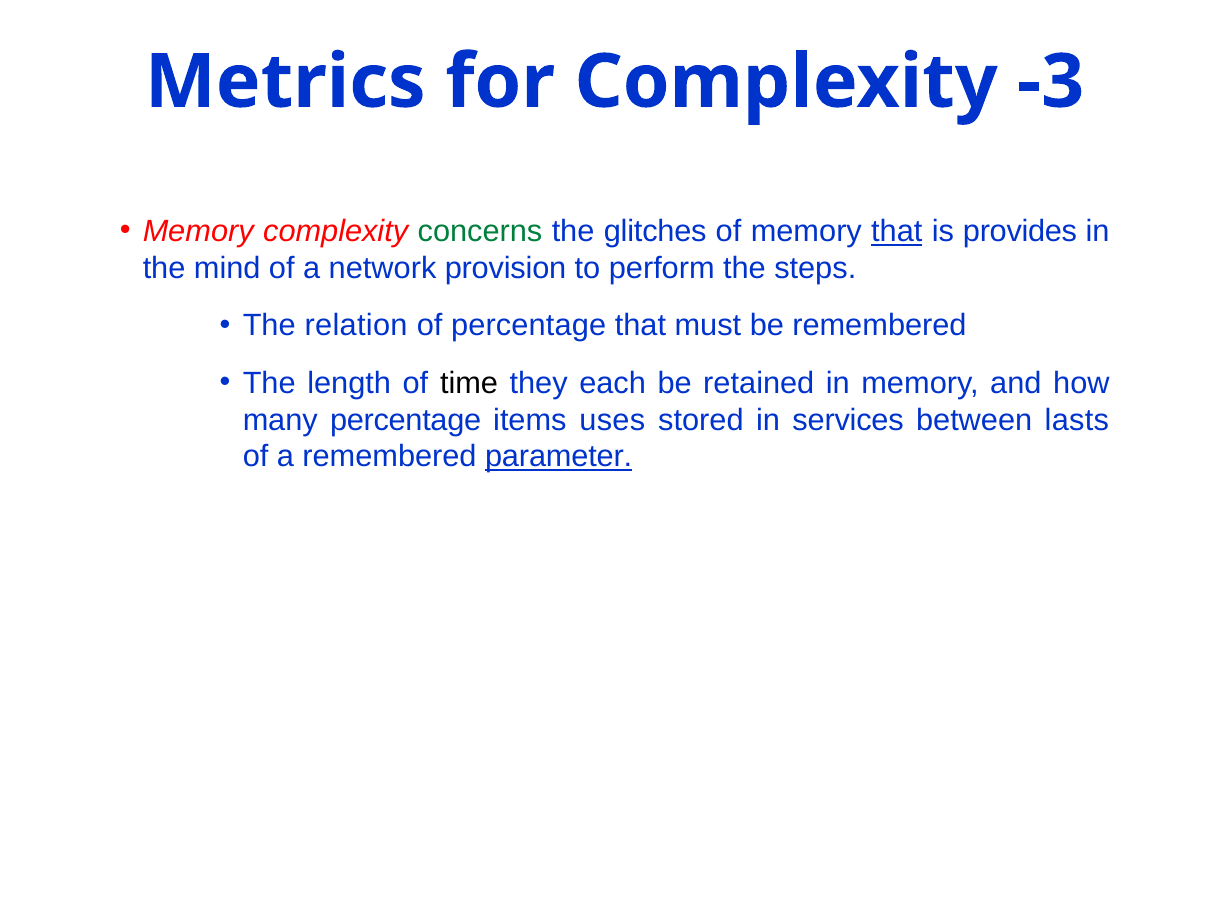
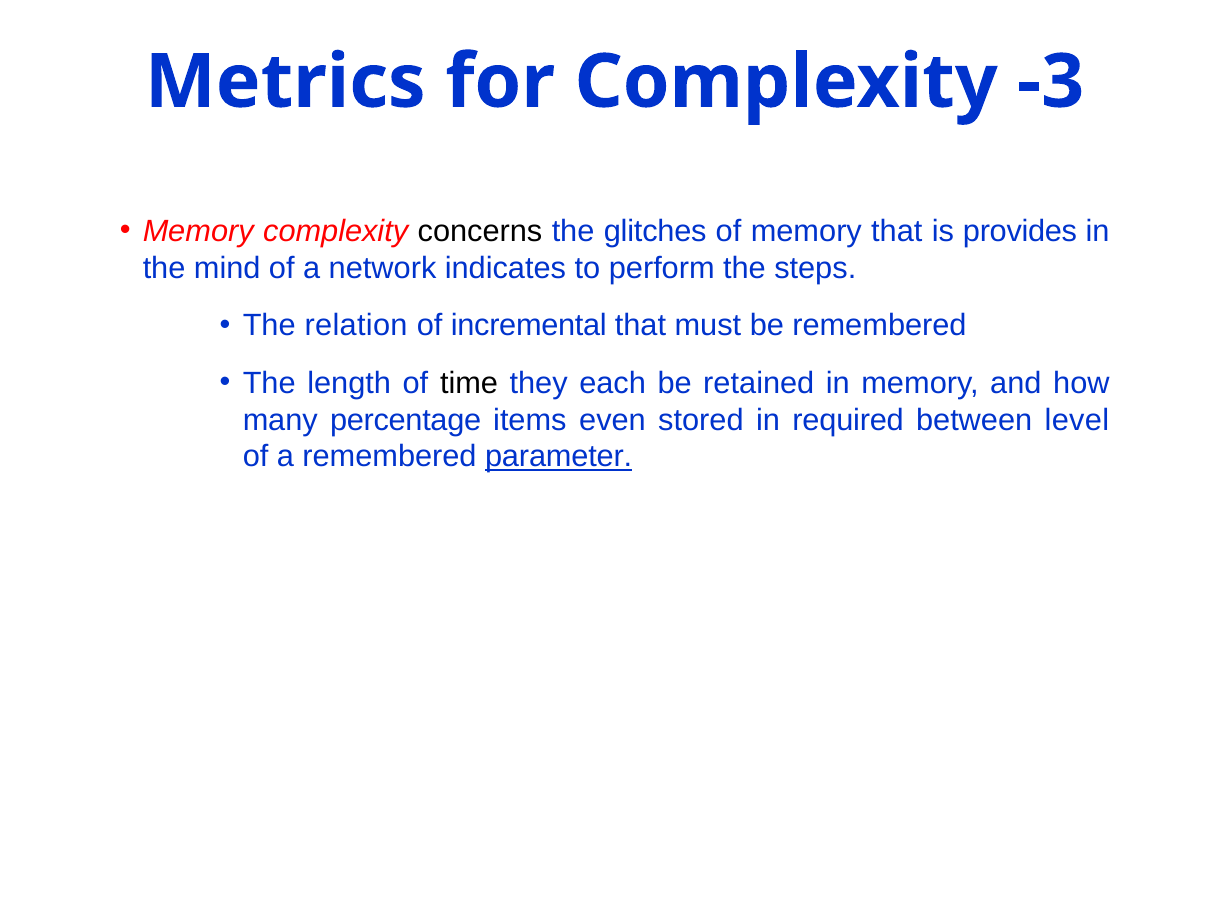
concerns colour: green -> black
that at (897, 232) underline: present -> none
provision: provision -> indicates
of percentage: percentage -> incremental
uses: uses -> even
services: services -> required
lasts: lasts -> level
